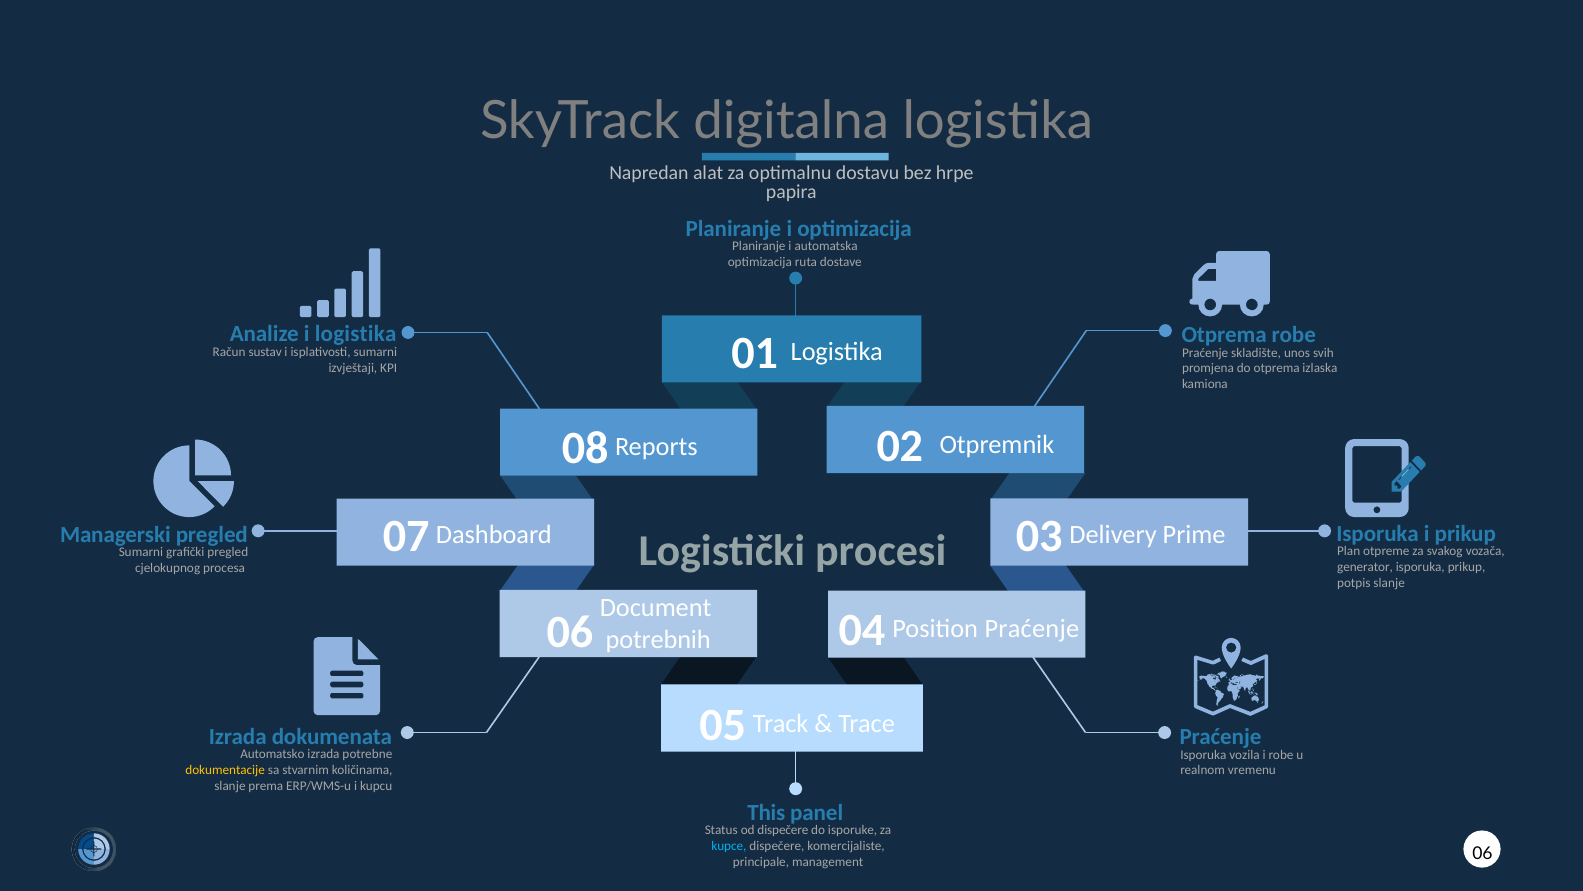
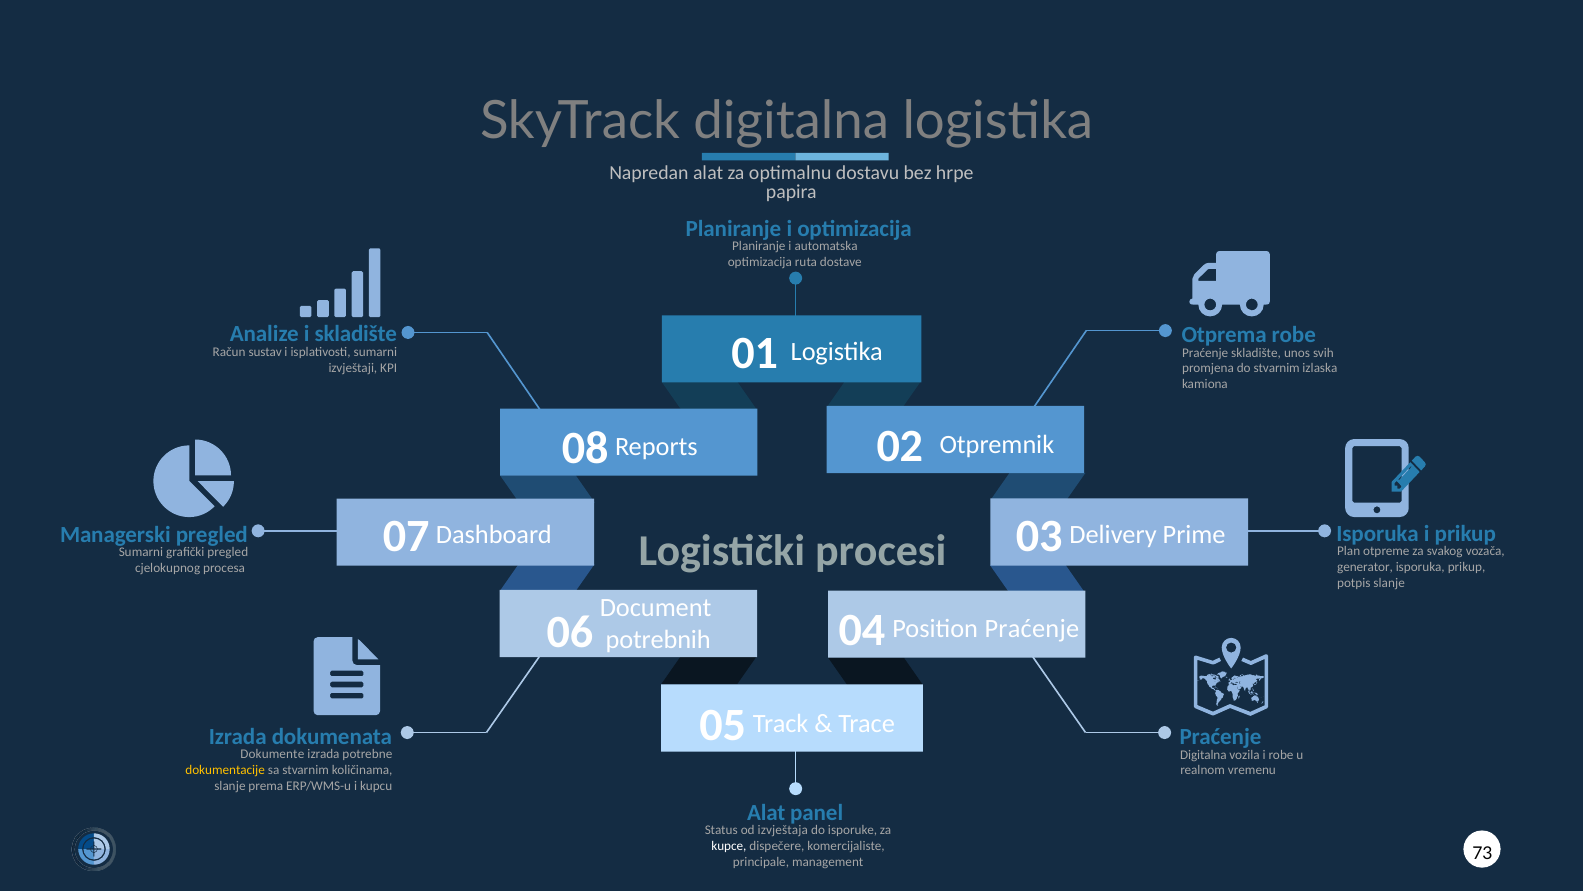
i logistika: logistika -> skladište
do otprema: otprema -> stvarnim
Automatsko: Automatsko -> Dokumente
Isporuka at (1203, 754): Isporuka -> Digitalna
This at (766, 812): This -> Alat
od dispečere: dispečere -> izvještaja
kupce colour: light blue -> white
management 06: 06 -> 73
